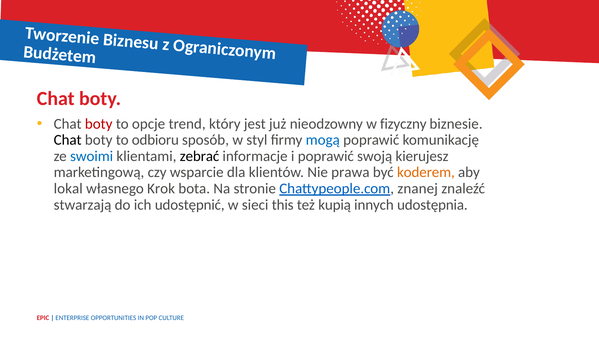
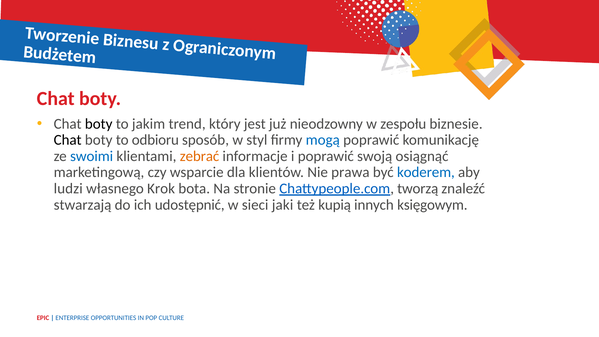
boty at (99, 124) colour: red -> black
opcje: opcje -> jakim
fizyczny: fizyczny -> zespołu
zebrać colour: black -> orange
kierujesz: kierujesz -> osiągnąć
koderem colour: orange -> blue
lokal: lokal -> ludzi
znanej: znanej -> tworzą
this: this -> jaki
udostępnia: udostępnia -> księgowym
